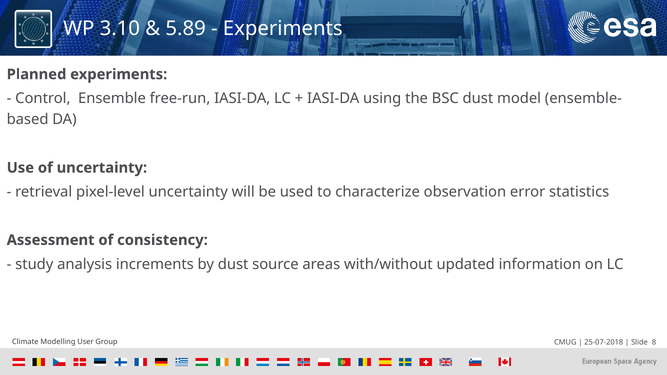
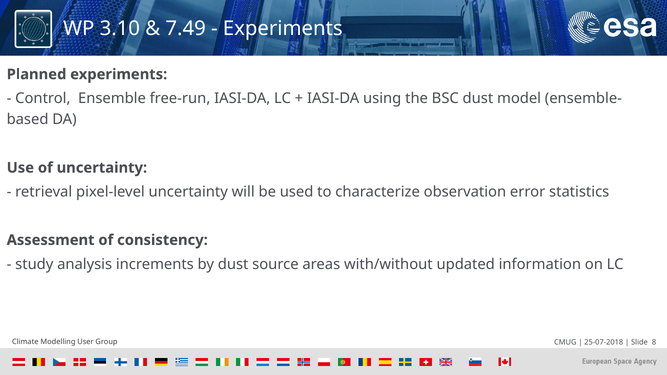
5.89: 5.89 -> 7.49
